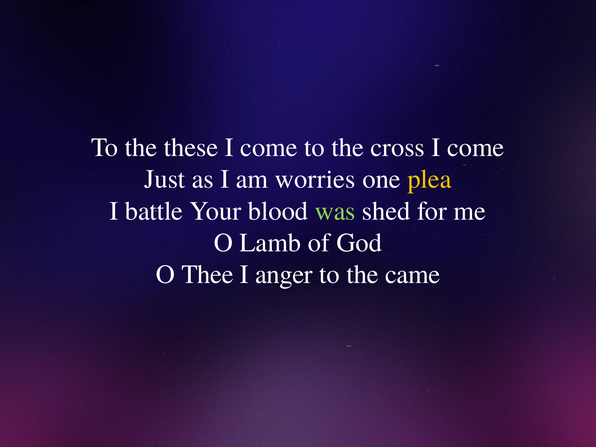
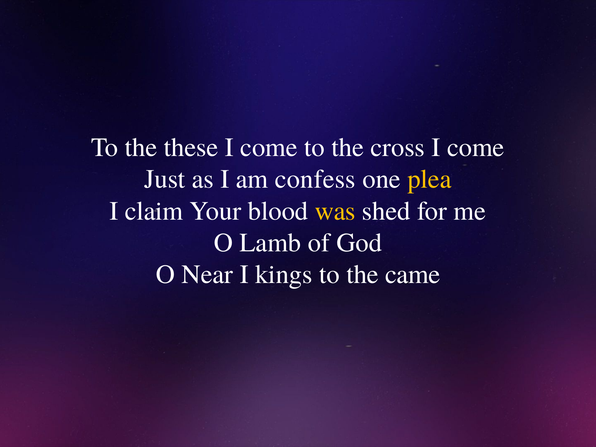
worries: worries -> confess
battle: battle -> claim
was colour: light green -> yellow
Thee: Thee -> Near
anger: anger -> kings
